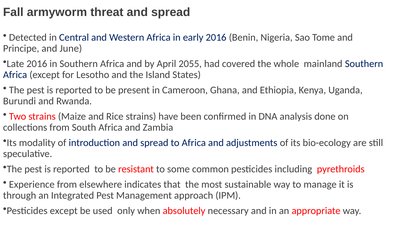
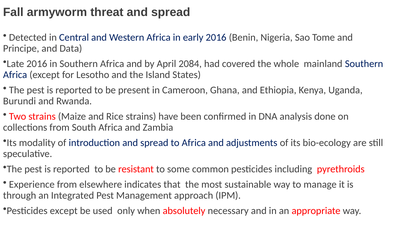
June: June -> Data
2055: 2055 -> 2084
